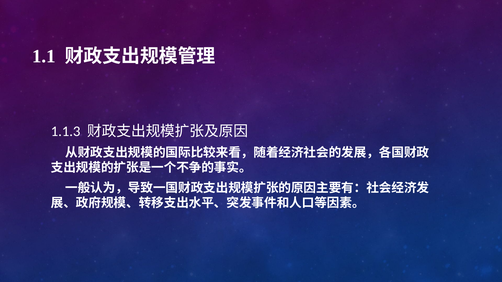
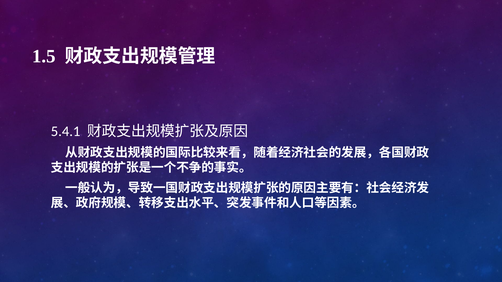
1.1: 1.1 -> 1.5
1.1.3: 1.1.3 -> 5.4.1
